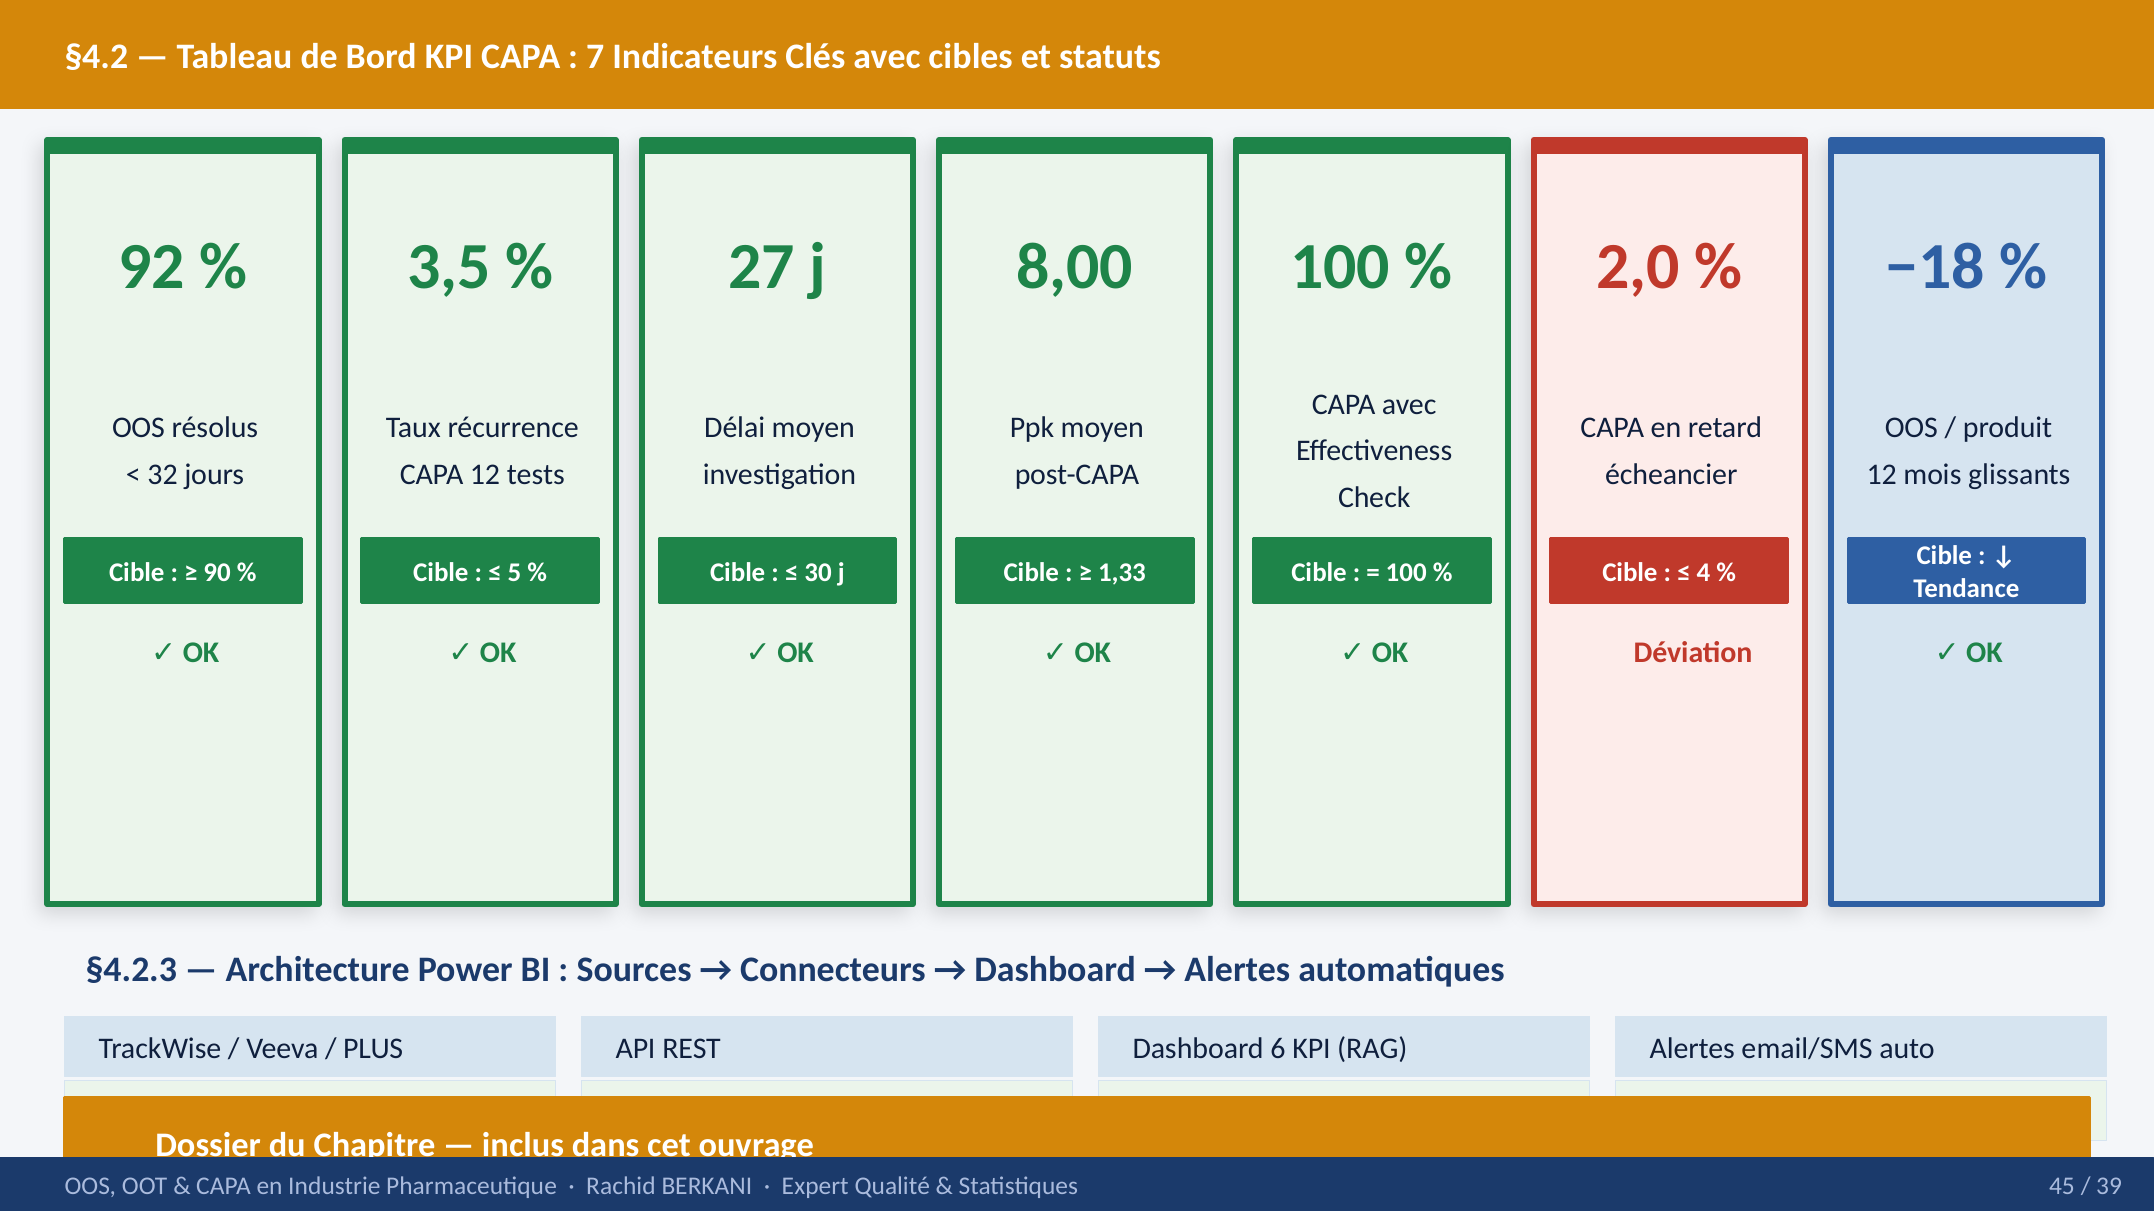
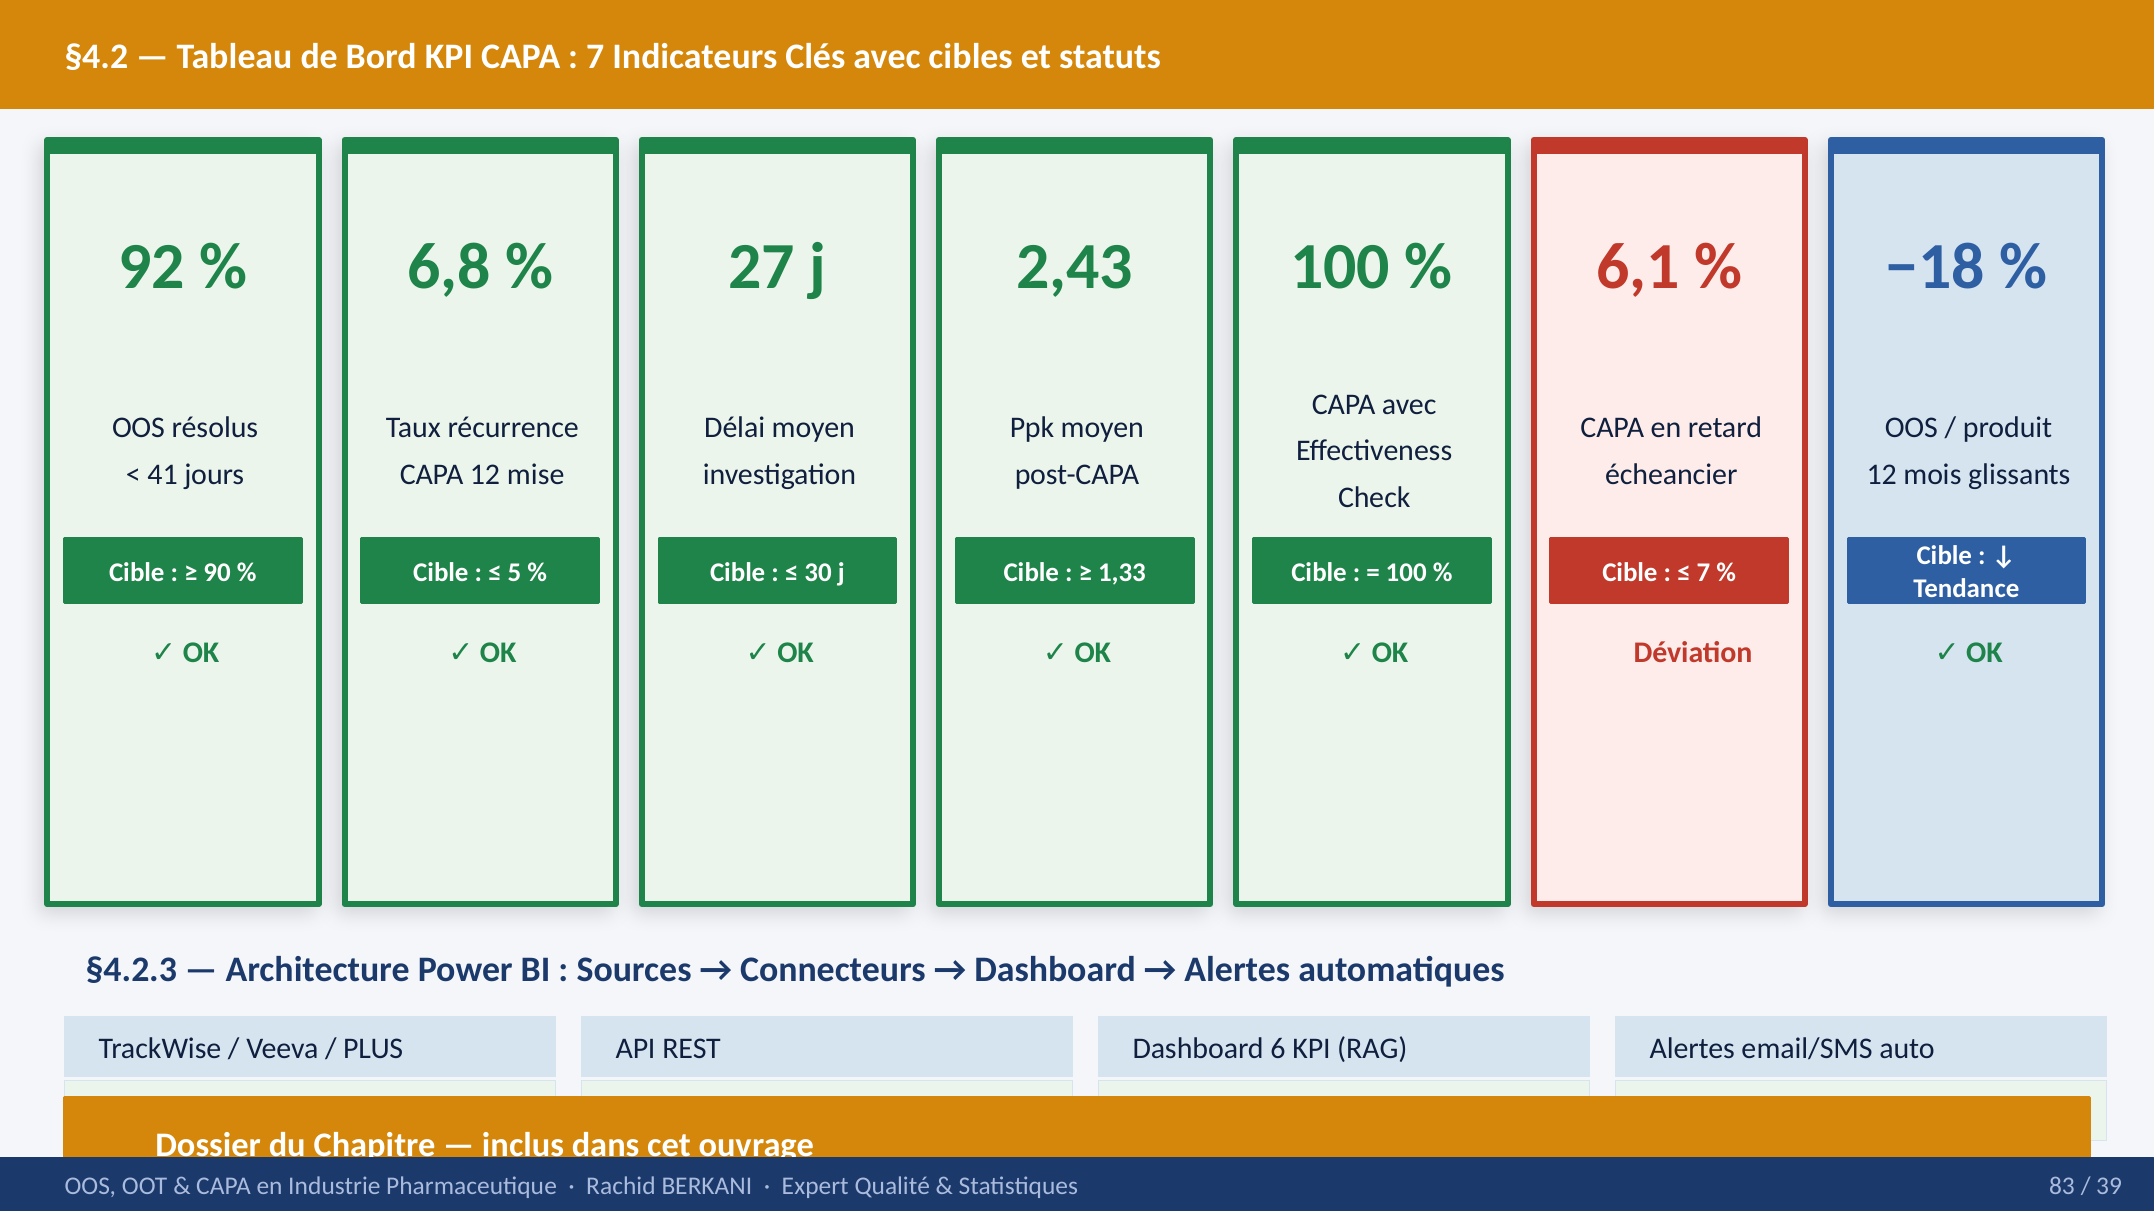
3,5: 3,5 -> 6,8
8,00: 8,00 -> 2,43
2,0: 2,0 -> 6,1
32: 32 -> 41
tests: tests -> mise
4 at (1703, 573): 4 -> 7
45: 45 -> 83
